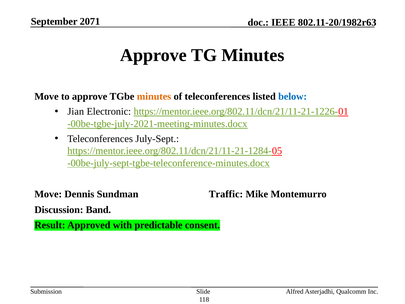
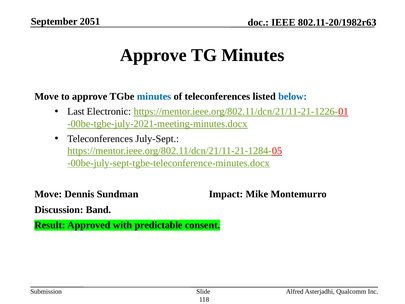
2071: 2071 -> 2051
minutes at (154, 97) colour: orange -> blue
Jian: Jian -> Last
Traffic: Traffic -> Impact
